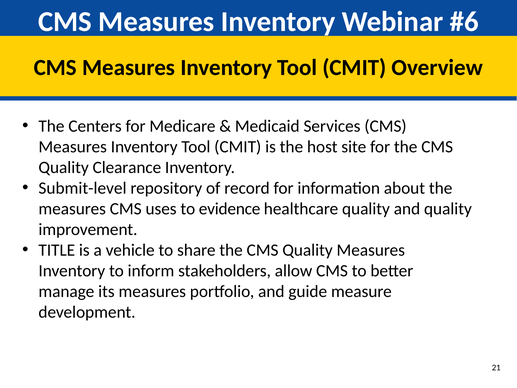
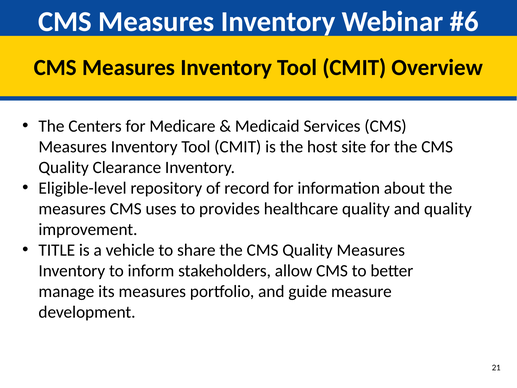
Submit-level: Submit-level -> Eligible-level
evidence: evidence -> provides
